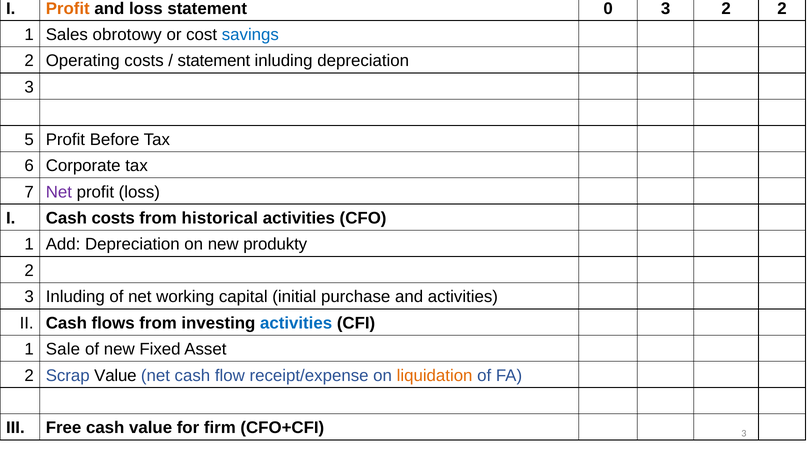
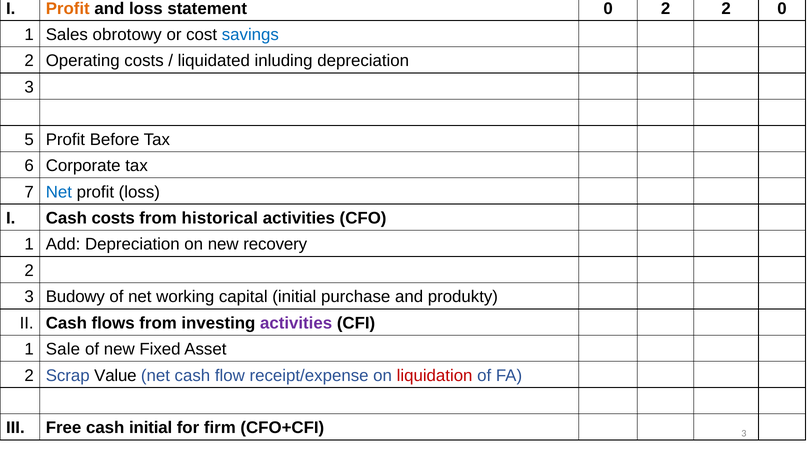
0 3: 3 -> 2
2 2: 2 -> 0
statement at (214, 61): statement -> liquidated
Net at (59, 192) colour: purple -> blue
produkty: produkty -> recovery
3 Inluding: Inluding -> Budowy
and activities: activities -> produkty
activities at (296, 323) colour: blue -> purple
liquidation colour: orange -> red
cash value: value -> initial
